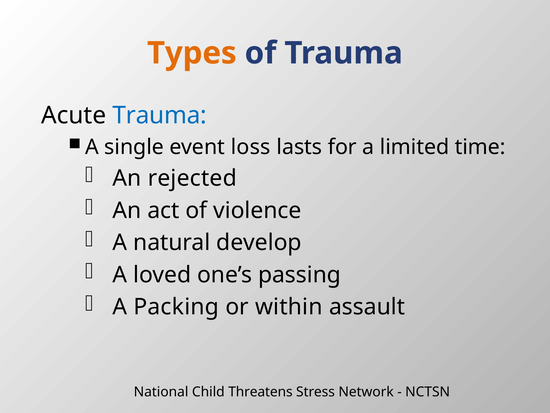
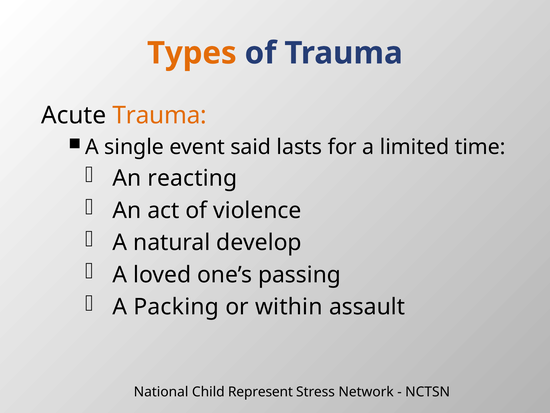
Trauma at (160, 115) colour: blue -> orange
loss: loss -> said
rejected: rejected -> reacting
Threatens: Threatens -> Represent
